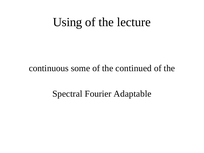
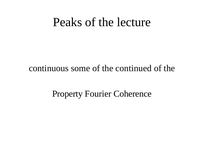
Using: Using -> Peaks
Spectral: Spectral -> Property
Adaptable: Adaptable -> Coherence
